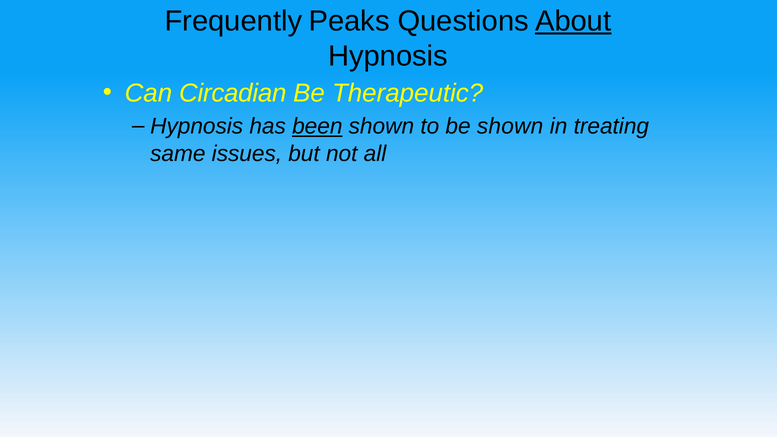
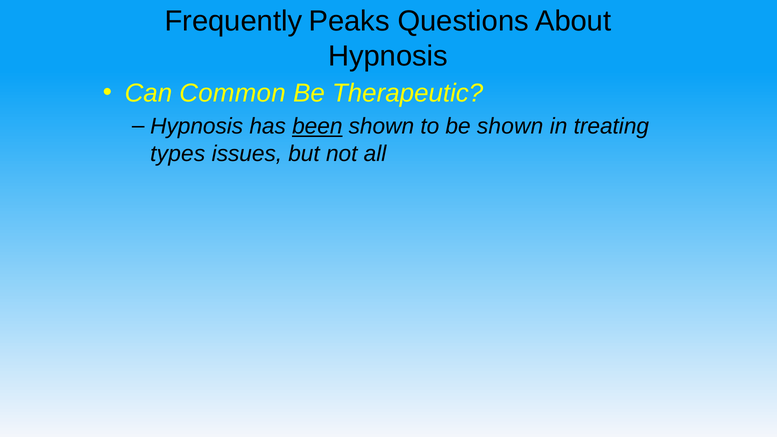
About underline: present -> none
Circadian: Circadian -> Common
same: same -> types
